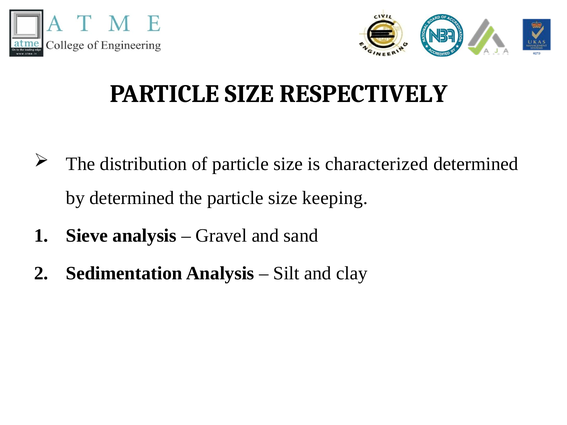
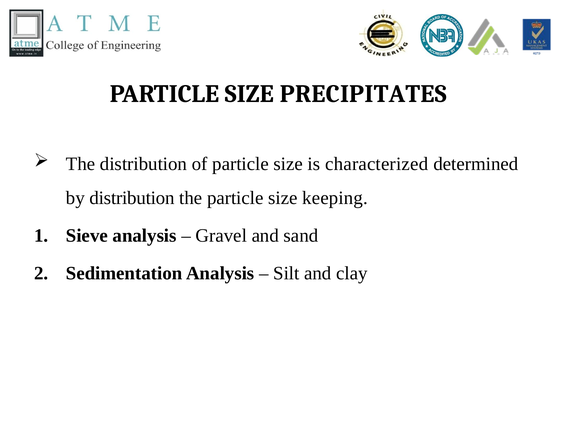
RESPECTIVELY: RESPECTIVELY -> PRECIPITATES
by determined: determined -> distribution
